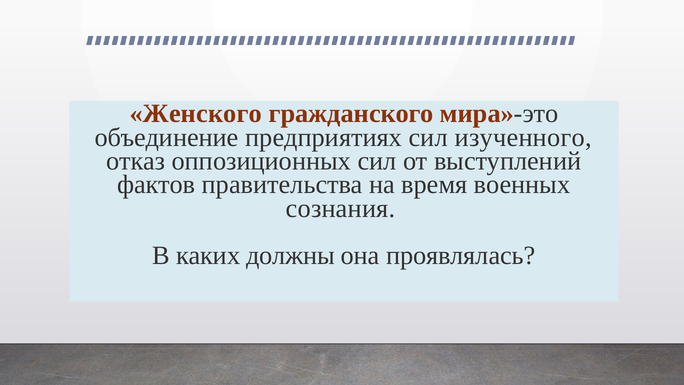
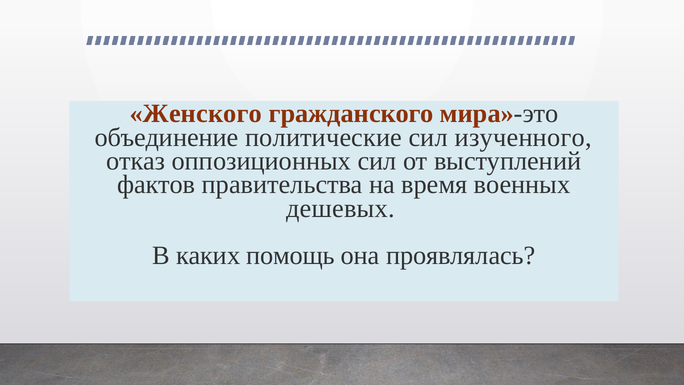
предприятиях: предприятиях -> политические
сознания: сознания -> дешевых
должны: должны -> помощь
